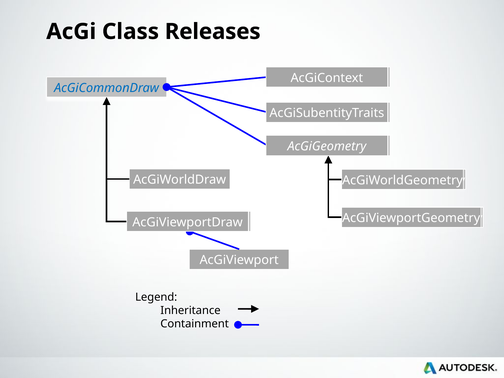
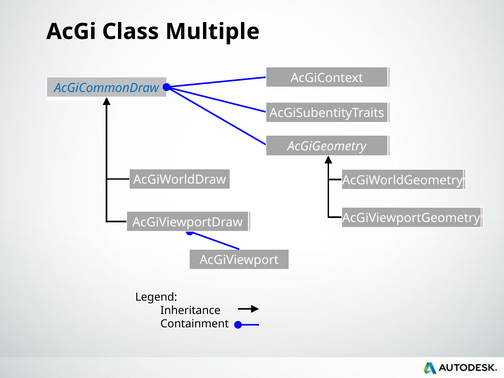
Releases: Releases -> Multiple
